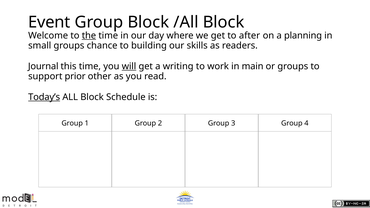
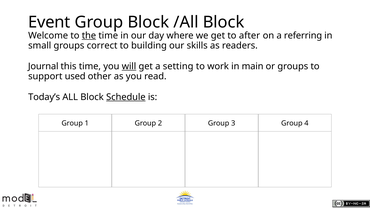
planning: planning -> referring
chance: chance -> correct
writing: writing -> setting
prior: prior -> used
Today’s underline: present -> none
Schedule underline: none -> present
